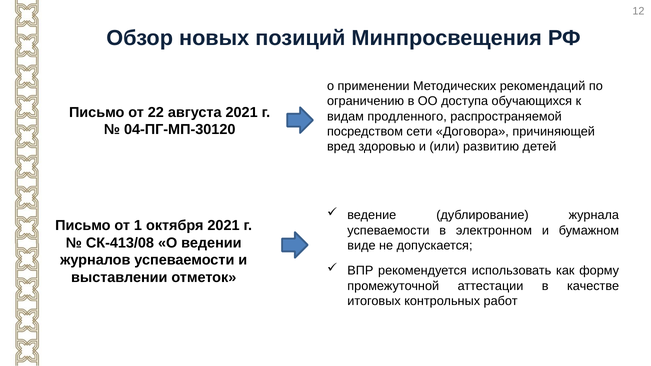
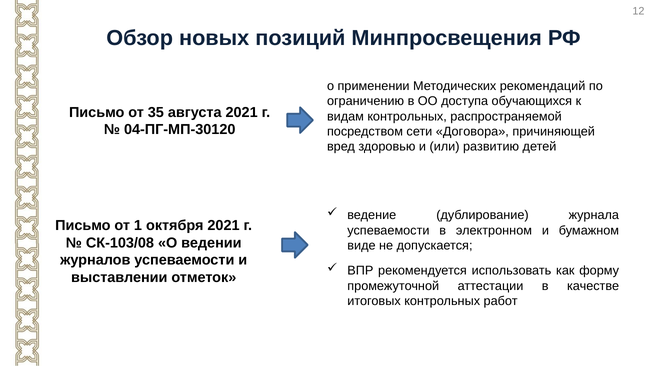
22: 22 -> 35
видам продленного: продленного -> контрольных
СК-413/08: СК-413/08 -> СК-103/08
